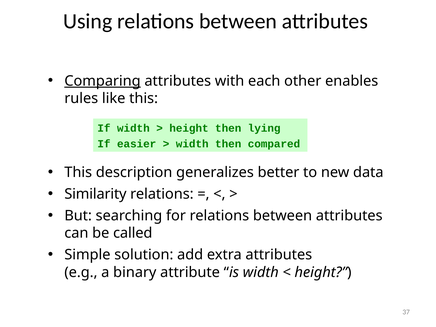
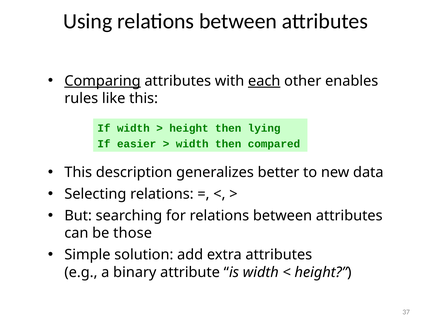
each underline: none -> present
Similarity: Similarity -> Selecting
called: called -> those
